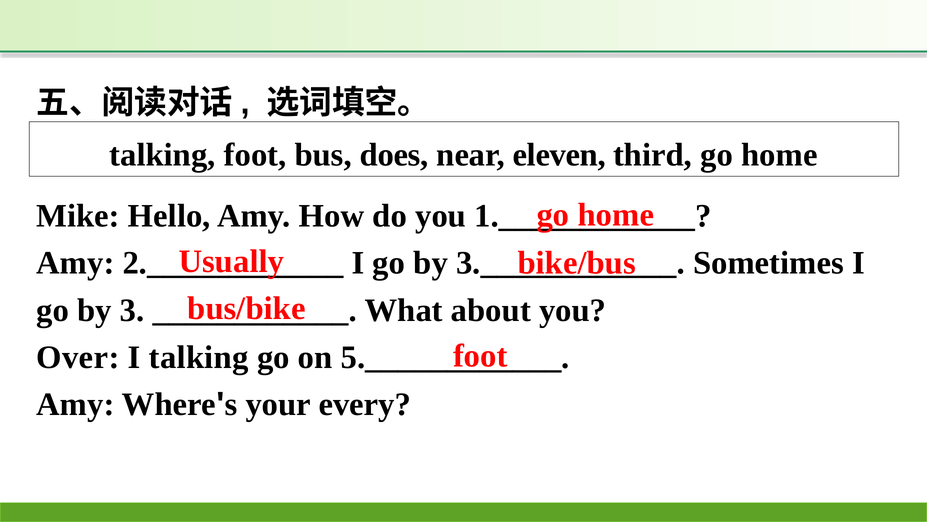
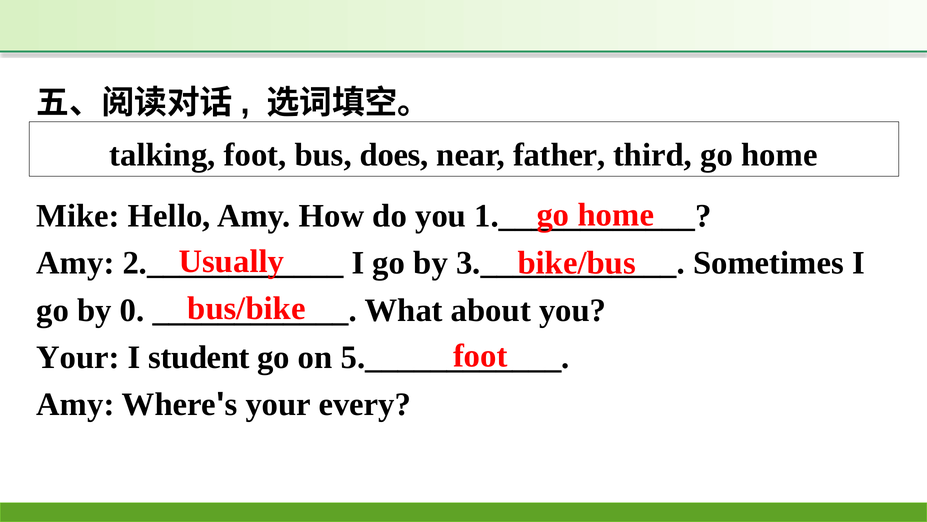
eleven: eleven -> father
3: 3 -> 0
Over at (78, 357): Over -> Your
I talking: talking -> student
